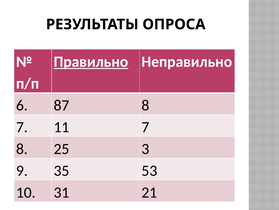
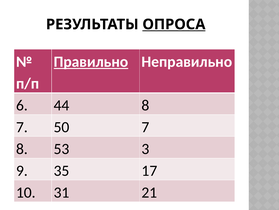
ОПРОСА underline: none -> present
87: 87 -> 44
11: 11 -> 50
25: 25 -> 53
53: 53 -> 17
